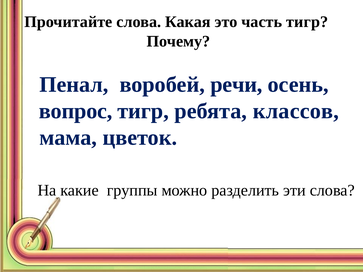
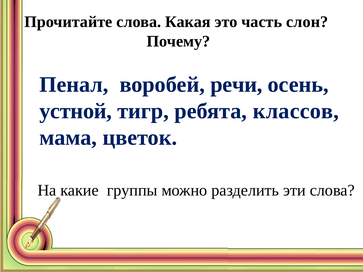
часть тигр: тигр -> слон
вопрос: вопрос -> устной
